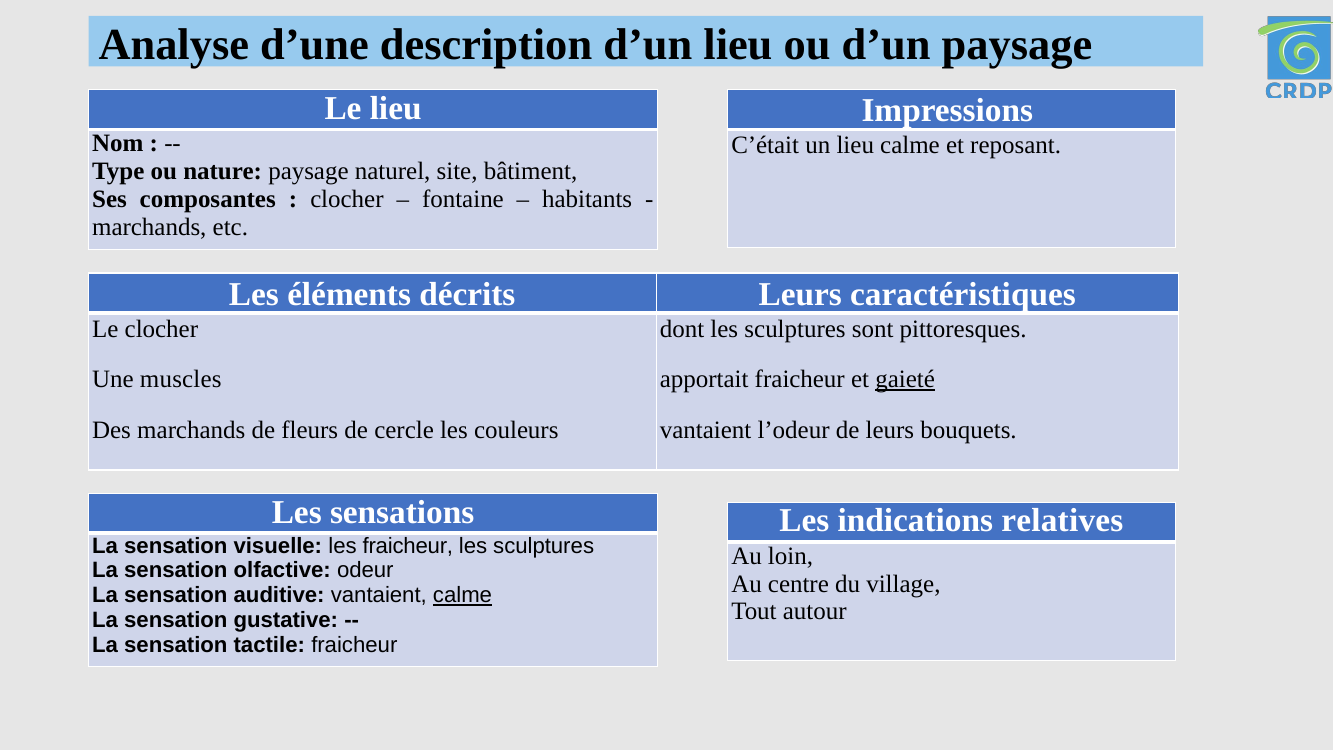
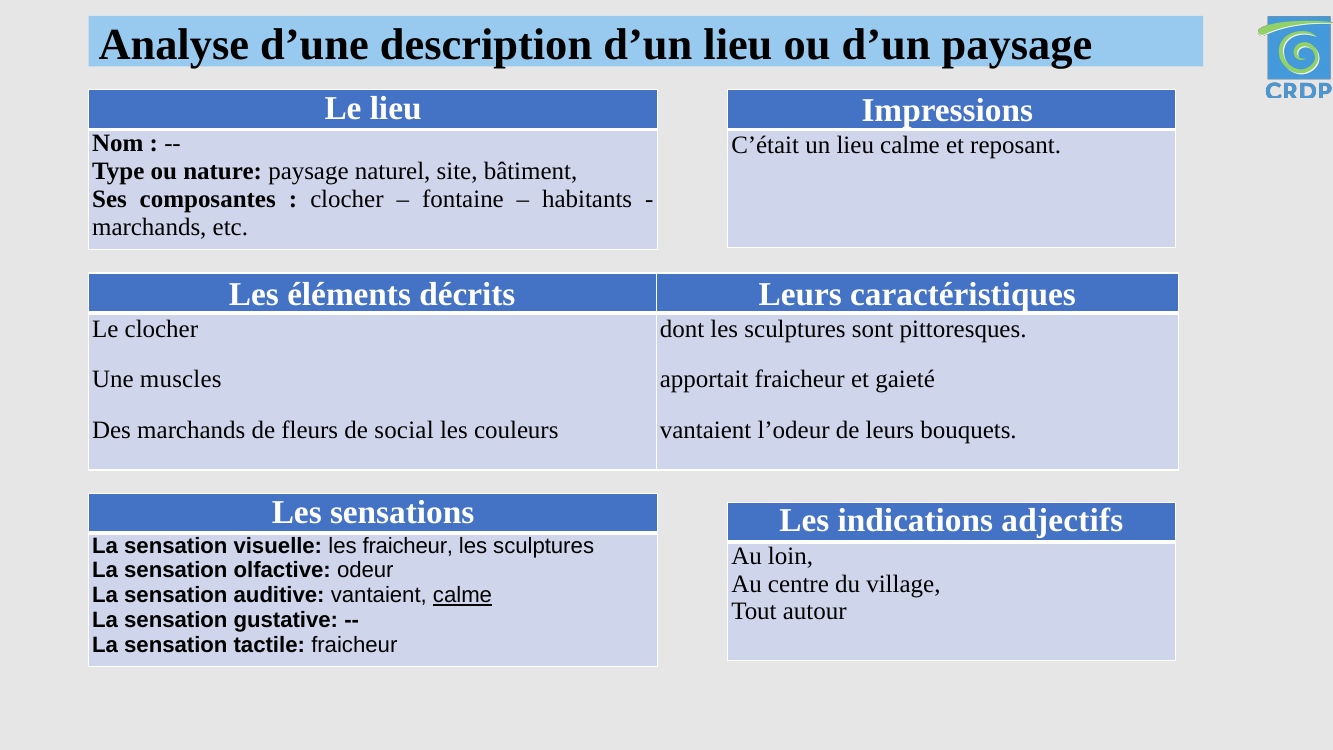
gaieté underline: present -> none
cercle: cercle -> social
relatives: relatives -> adjectifs
